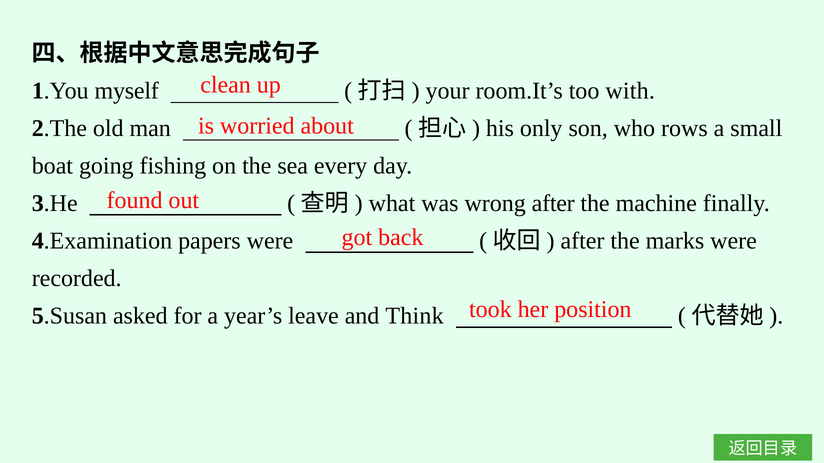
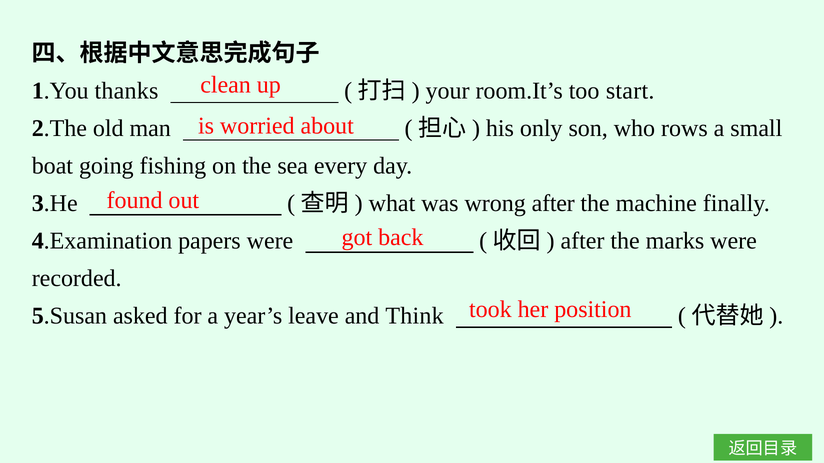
myself: myself -> thanks
with: with -> start
